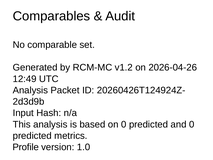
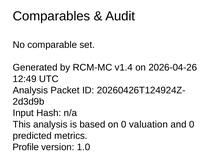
v1.2: v1.2 -> v1.4
on 0 predicted: predicted -> valuation
